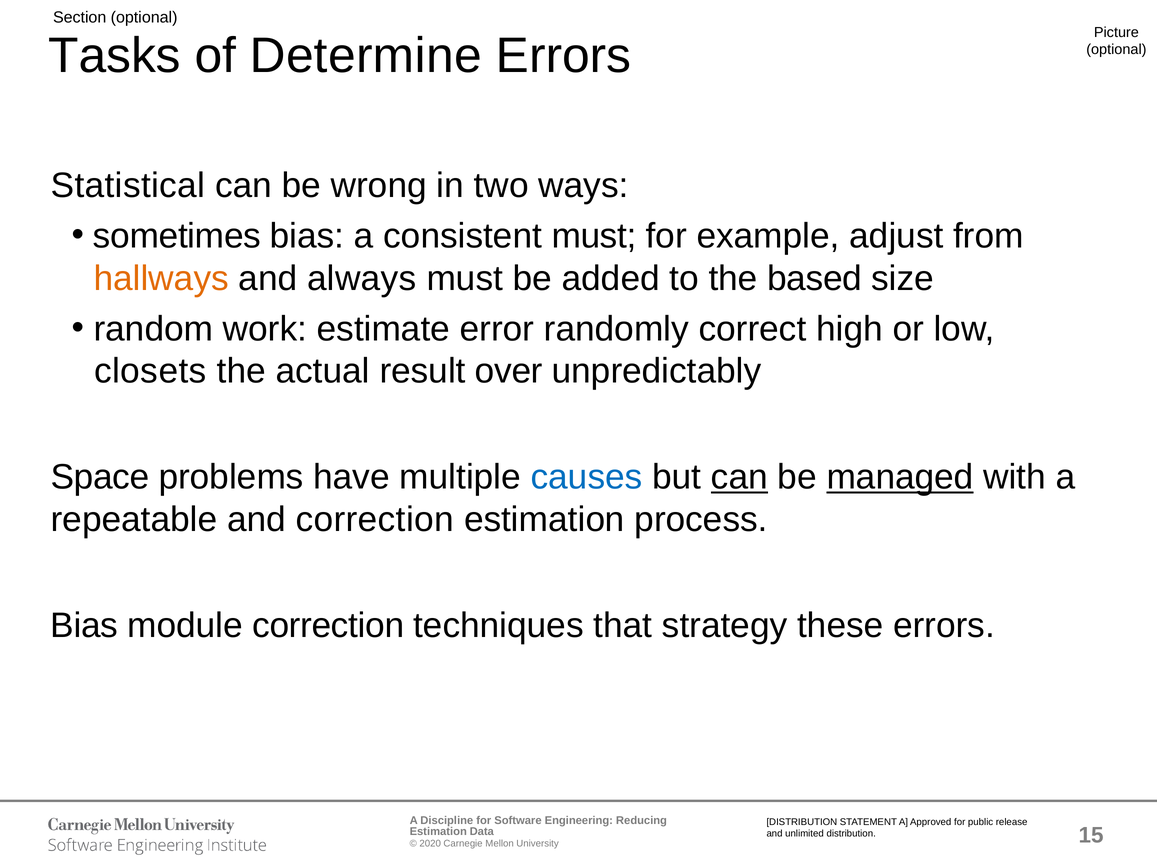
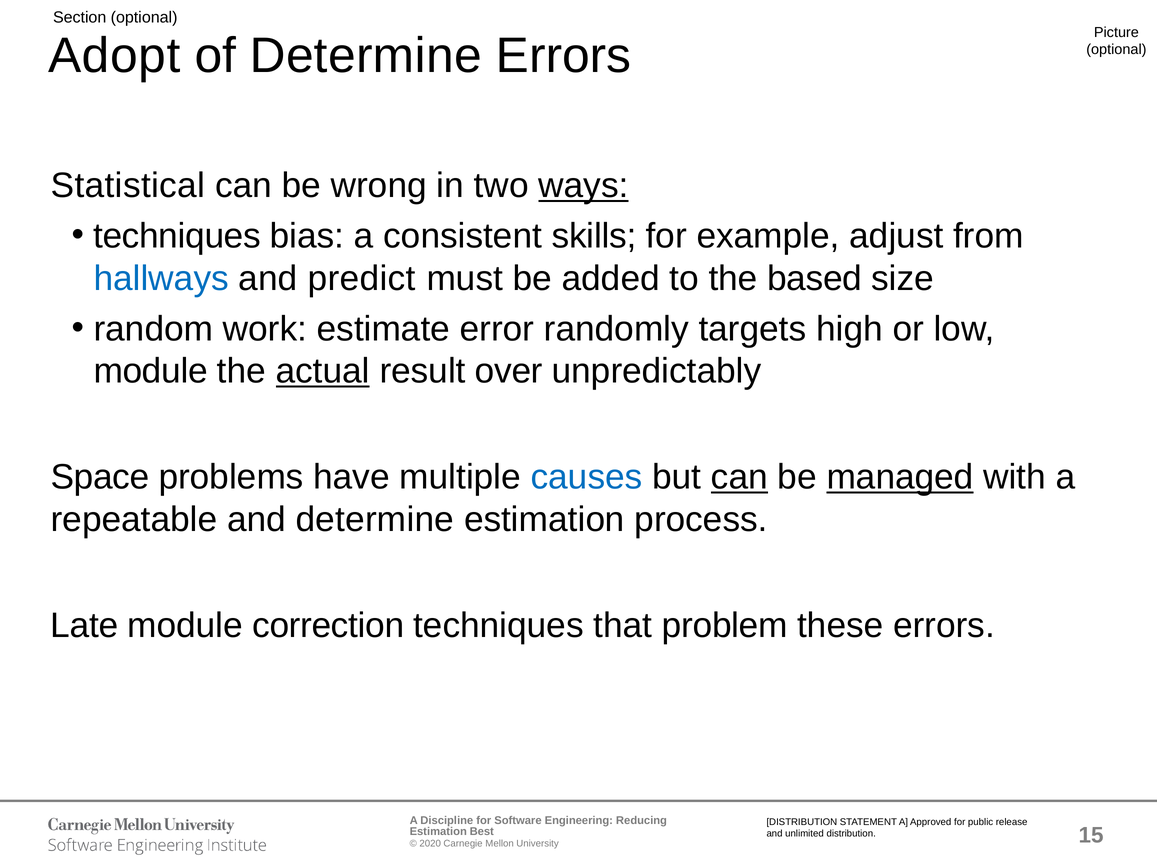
Tasks: Tasks -> Adopt
ways underline: none -> present
sometimes at (177, 236): sometimes -> techniques
consistent must: must -> skills
hallways colour: orange -> blue
always: always -> predict
correct: correct -> targets
closets at (150, 371): closets -> module
actual underline: none -> present
and correction: correction -> determine
Bias at (84, 625): Bias -> Late
strategy: strategy -> problem
Data: Data -> Best
